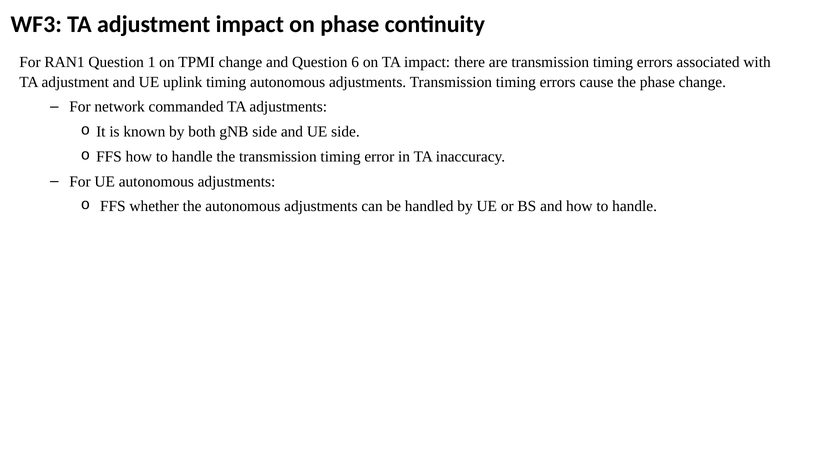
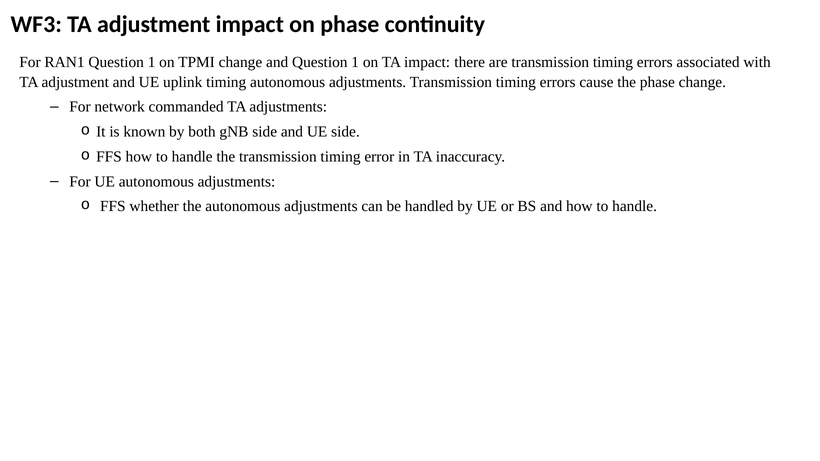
and Question 6: 6 -> 1
